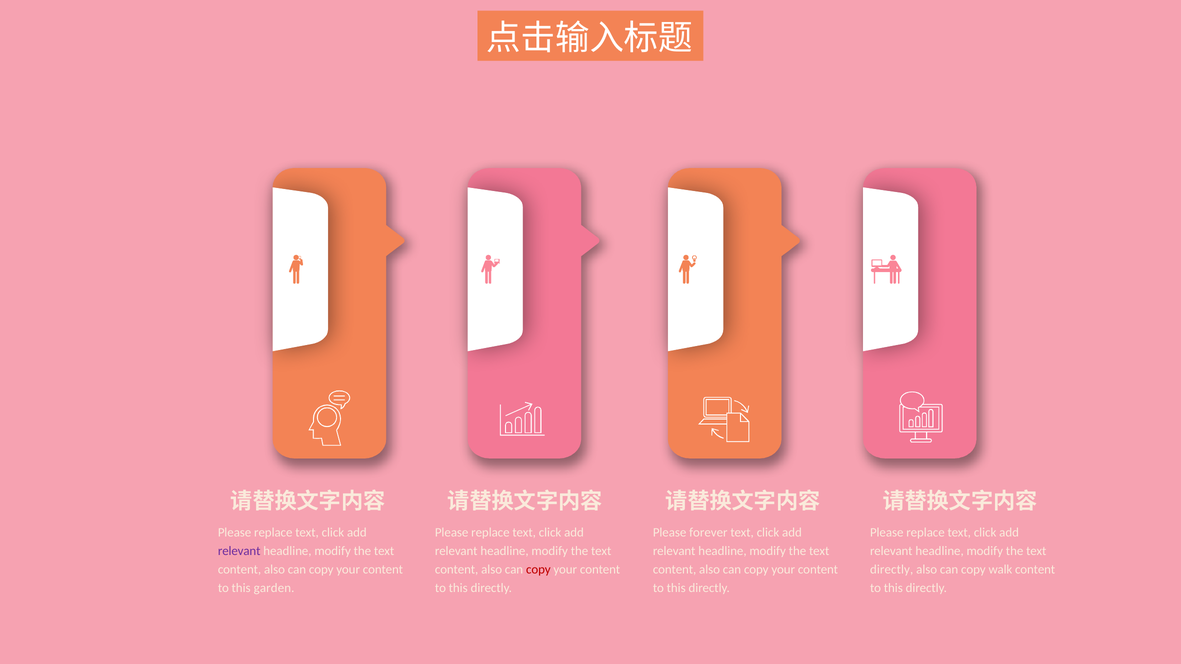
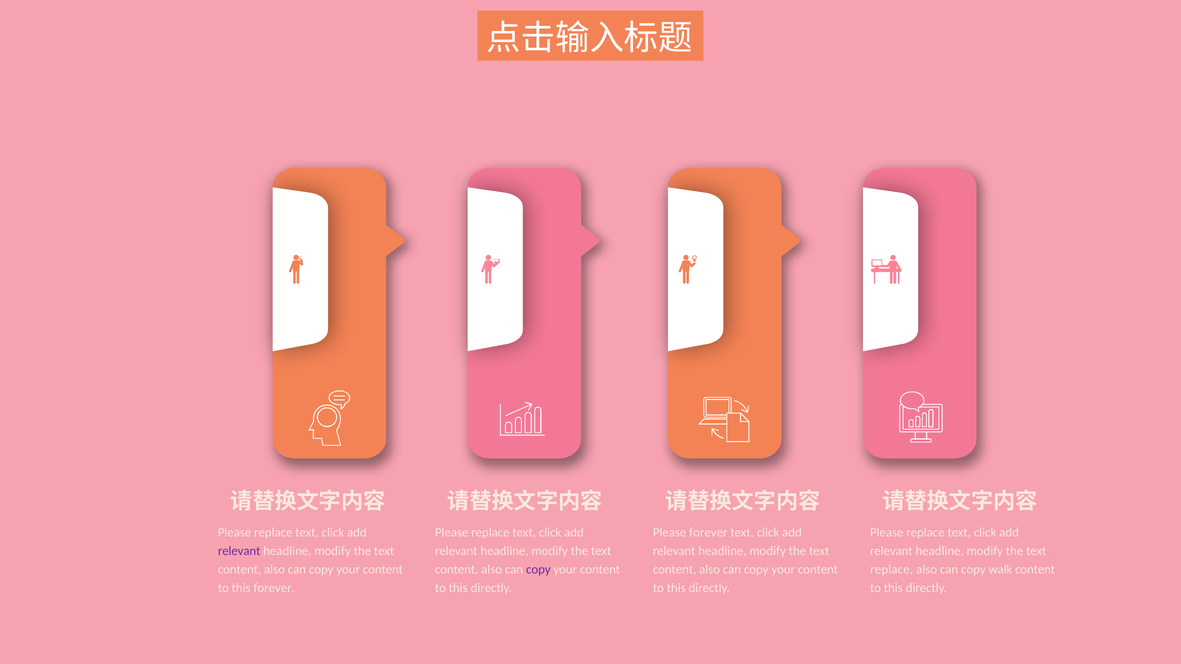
copy at (538, 570) colour: red -> purple
directly at (892, 570): directly -> replace
this garden: garden -> forever
